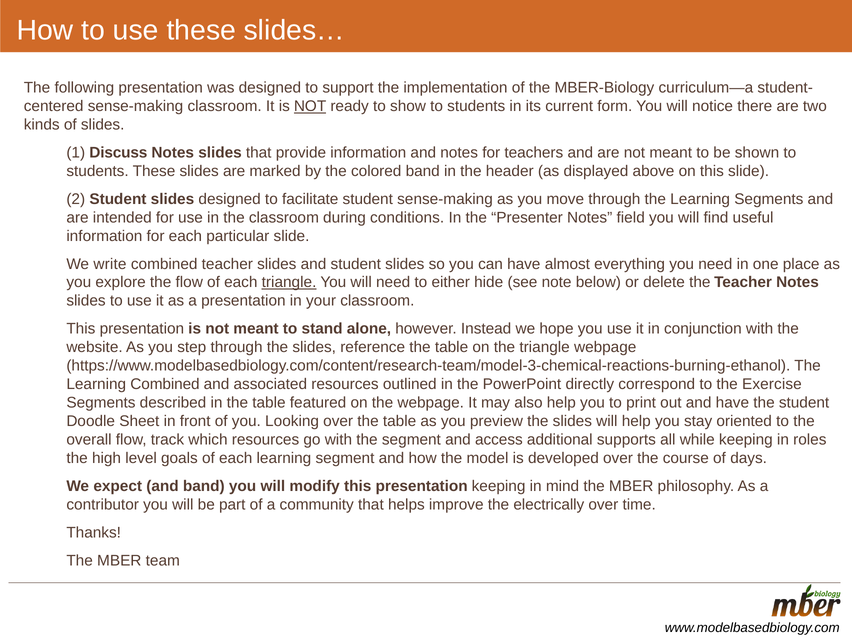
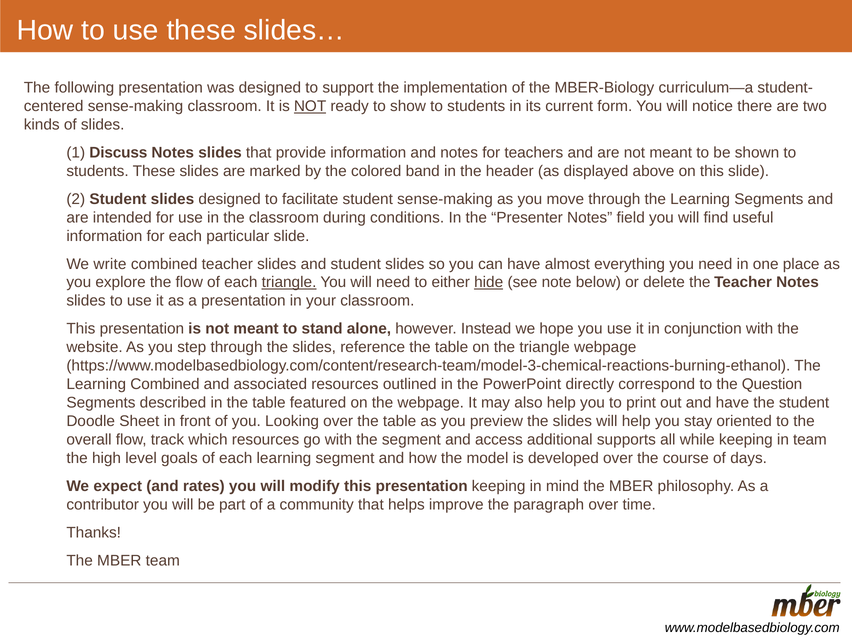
hide underline: none -> present
Exercise: Exercise -> Question
in roles: roles -> team
and band: band -> rates
electrically: electrically -> paragraph
